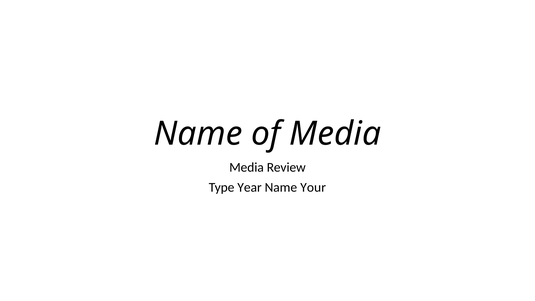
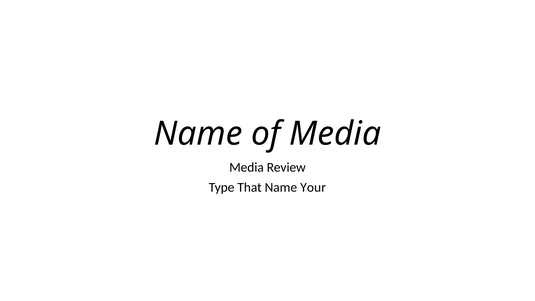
Year: Year -> That
